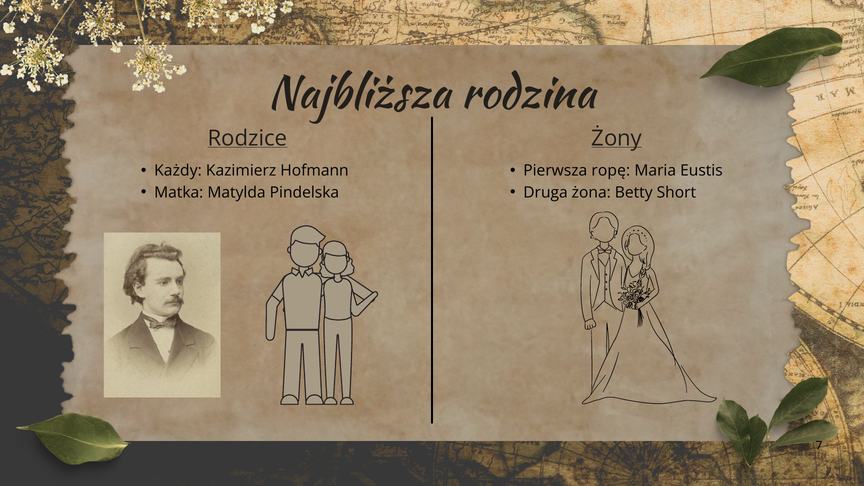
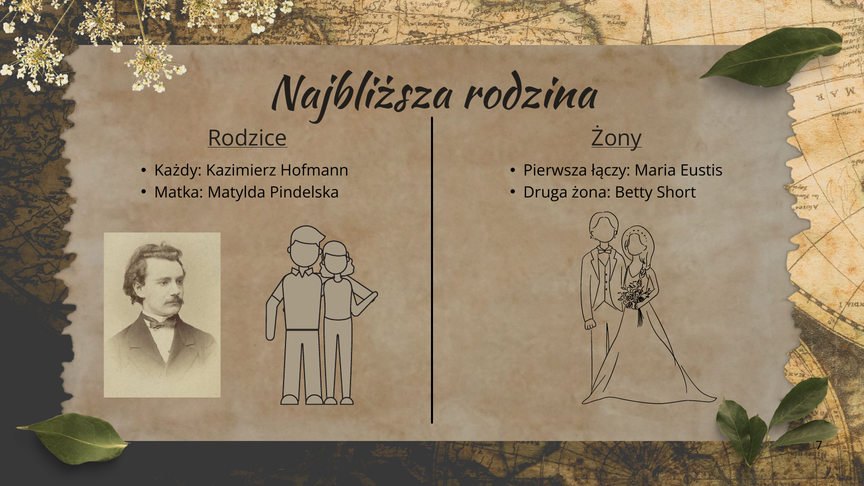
ropę: ropę -> łączy
